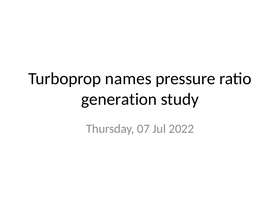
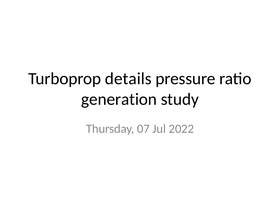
names: names -> details
